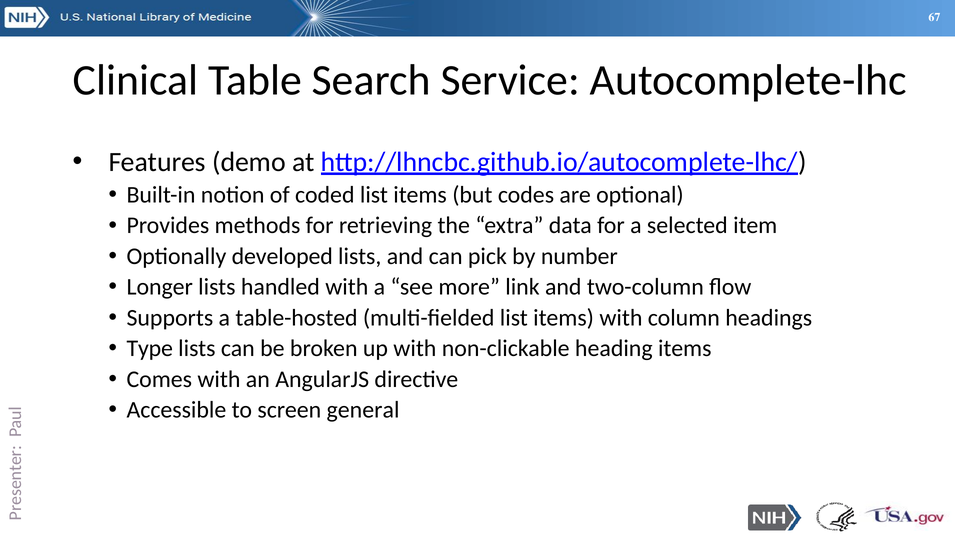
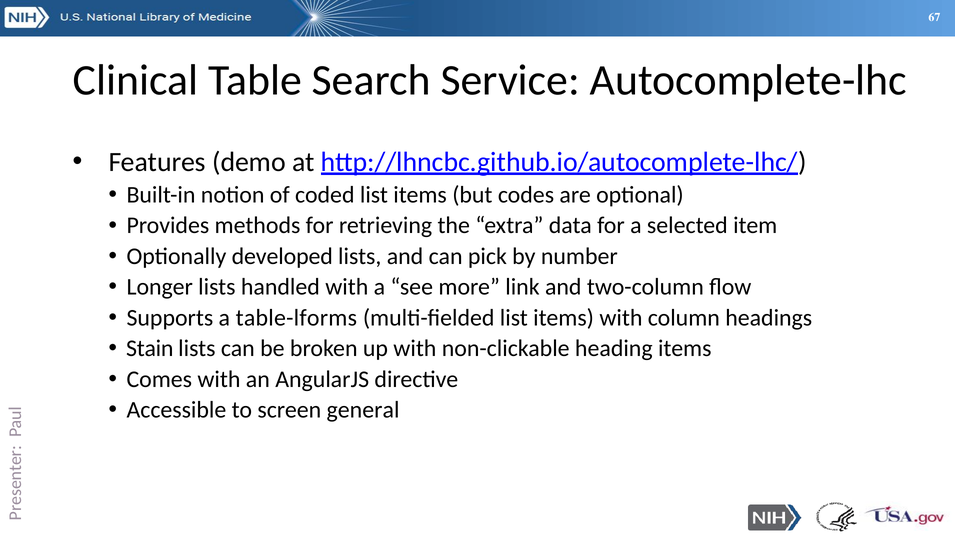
table-hosted: table-hosted -> table-lforms
Type: Type -> Stain
